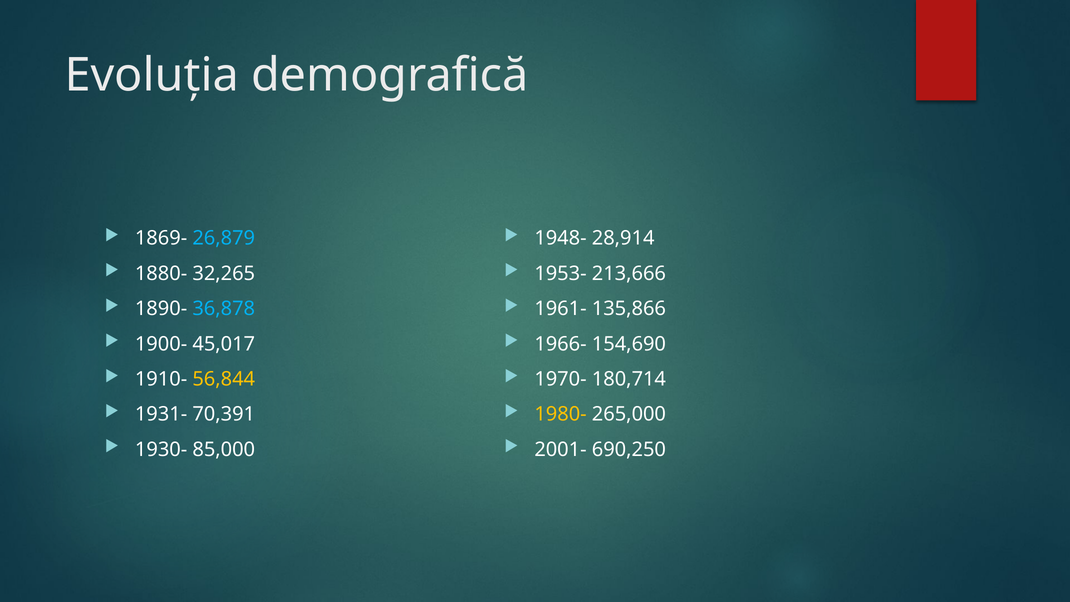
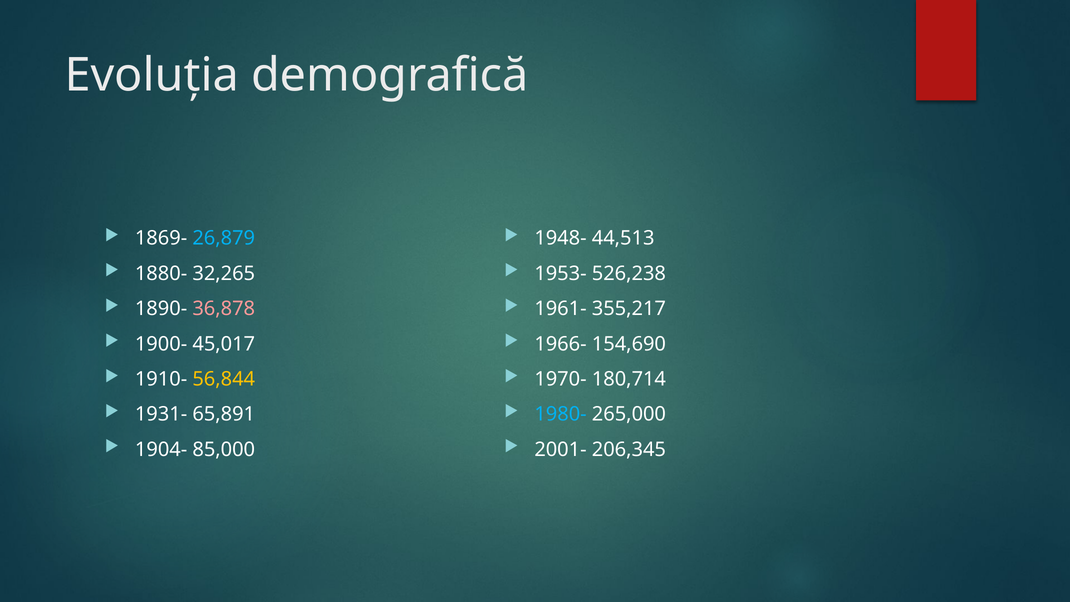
28,914: 28,914 -> 44,513
213,666: 213,666 -> 526,238
36,878 colour: light blue -> pink
135,866: 135,866 -> 355,217
70,391: 70,391 -> 65,891
1980- colour: yellow -> light blue
1930-: 1930- -> 1904-
690,250: 690,250 -> 206,345
